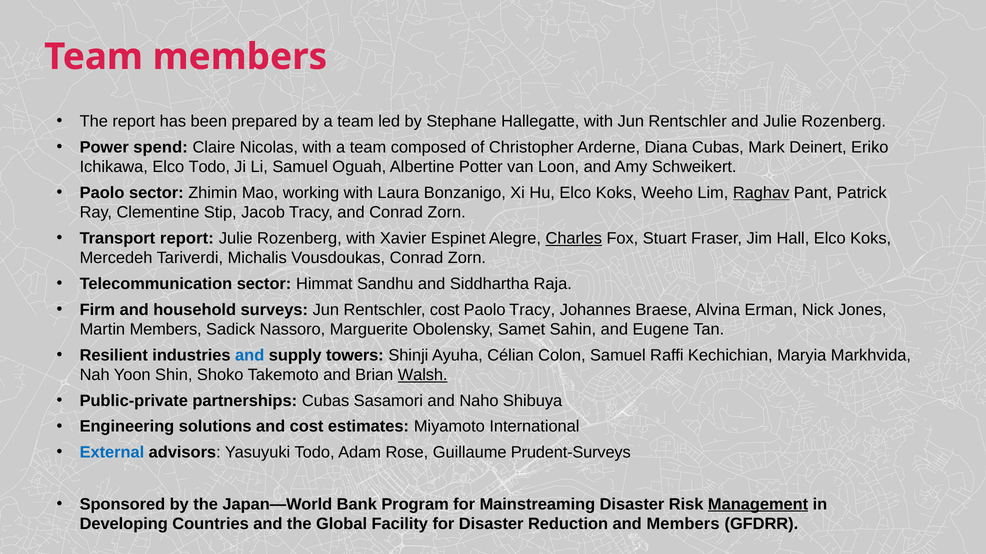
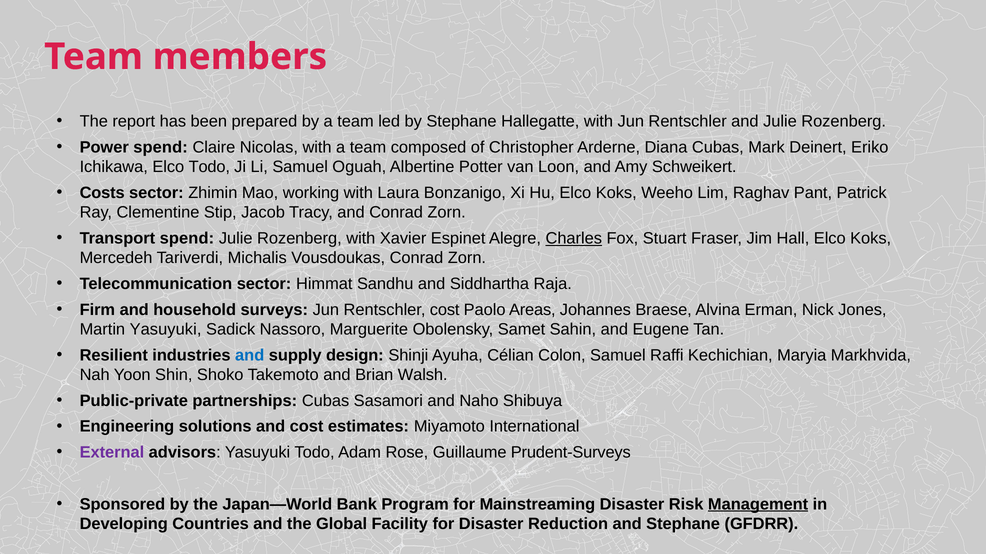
Paolo at (102, 193): Paolo -> Costs
Raghav underline: present -> none
Transport report: report -> spend
Paolo Tracy: Tracy -> Areas
Martin Members: Members -> Yasuyuki
towers: towers -> design
Walsh underline: present -> none
External colour: blue -> purple
and Members: Members -> Stephane
